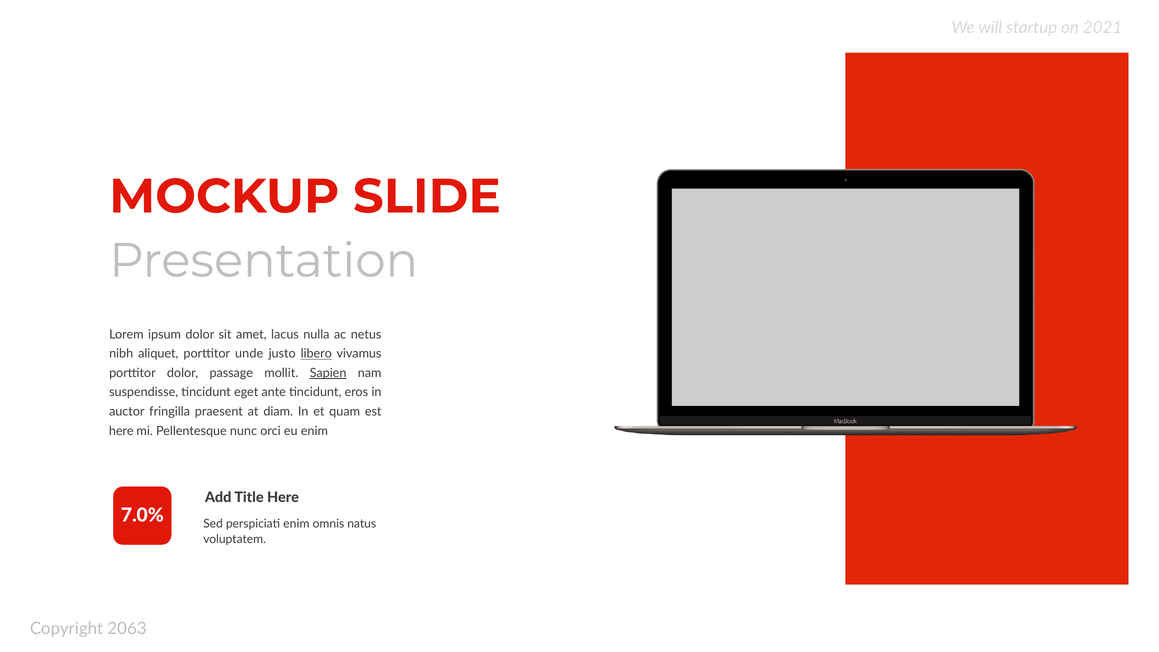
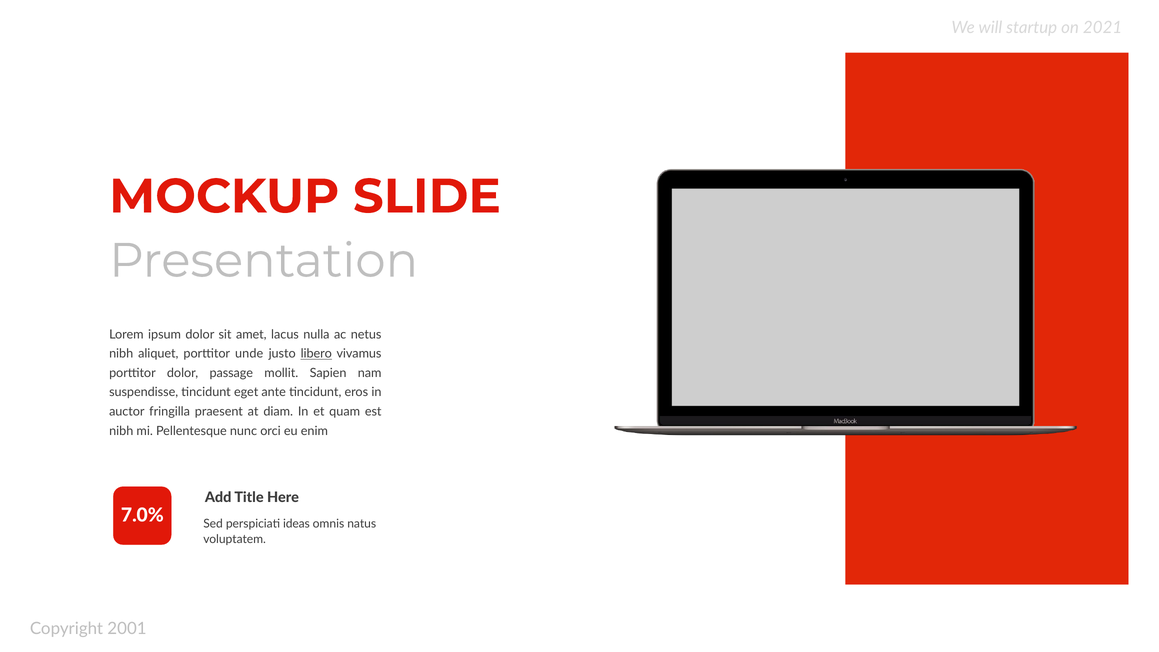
Sapien underline: present -> none
here at (121, 431): here -> nibh
perspiciati enim: enim -> ideas
2063: 2063 -> 2001
